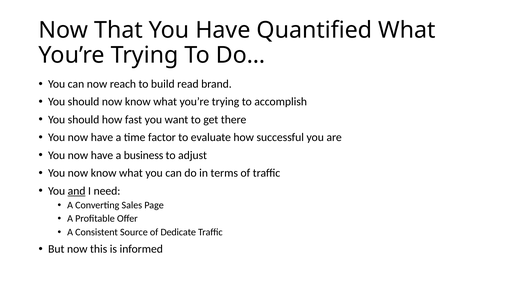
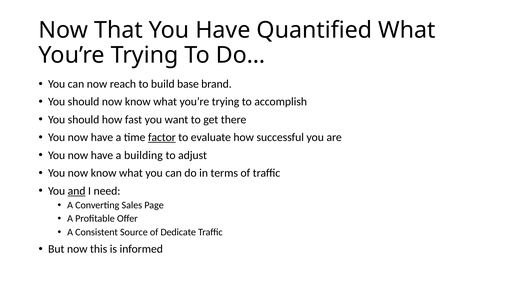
read: read -> base
factor underline: none -> present
business: business -> building
